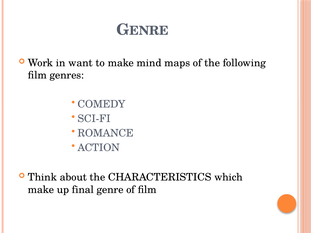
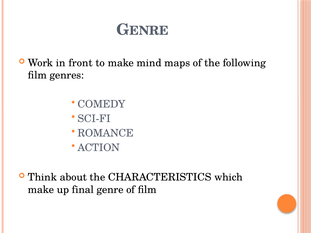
want: want -> front
